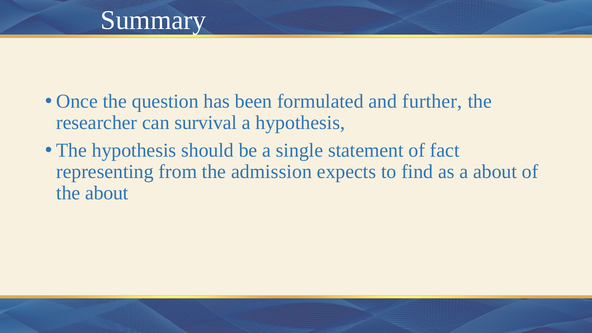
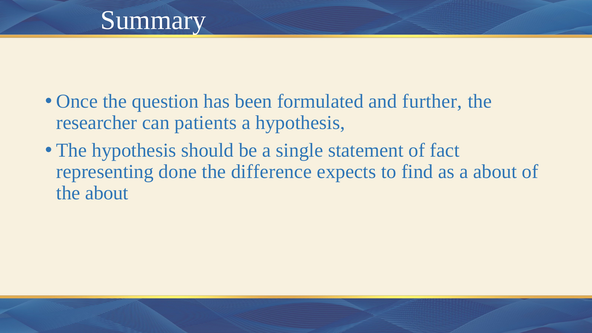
survival: survival -> patients
from: from -> done
admission: admission -> difference
